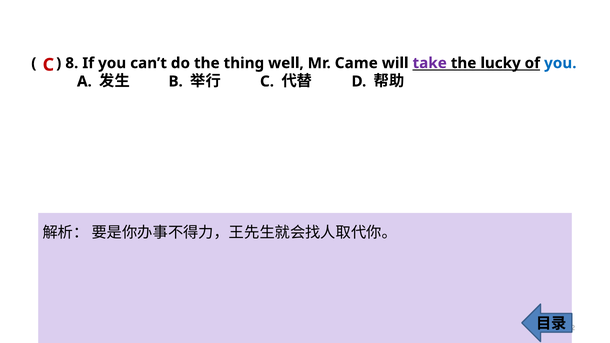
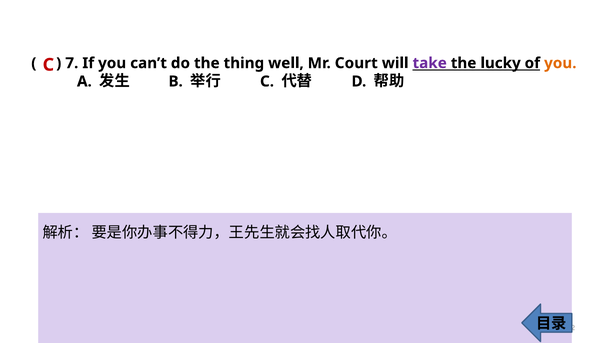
8: 8 -> 7
Came: Came -> Court
you at (560, 63) colour: blue -> orange
